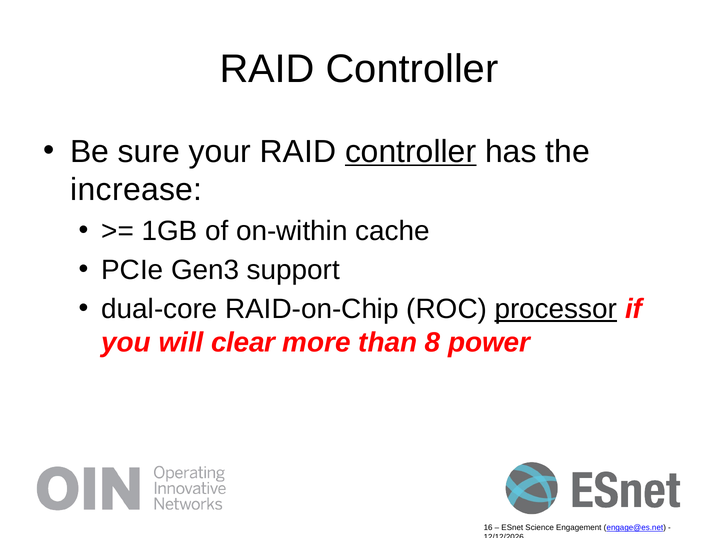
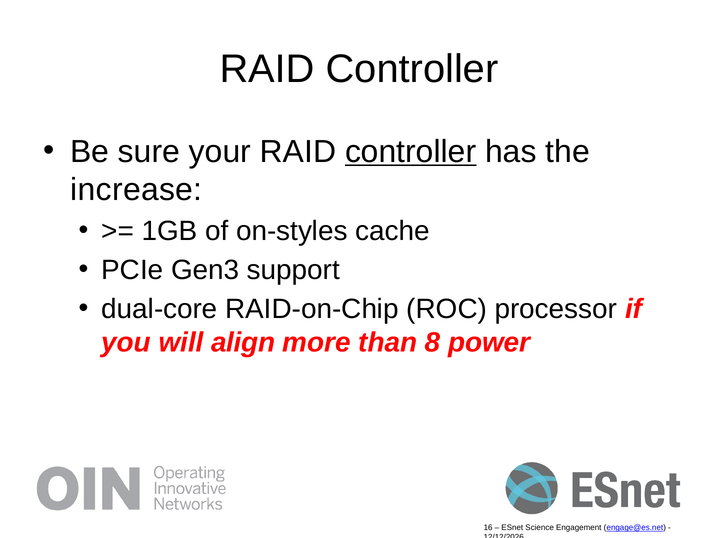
on-within: on-within -> on-styles
processor underline: present -> none
clear: clear -> align
